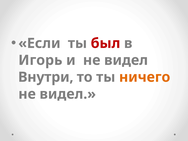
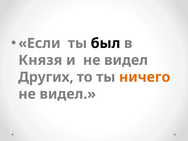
был colour: red -> black
Игорь: Игорь -> Князя
Внутри: Внутри -> Других
